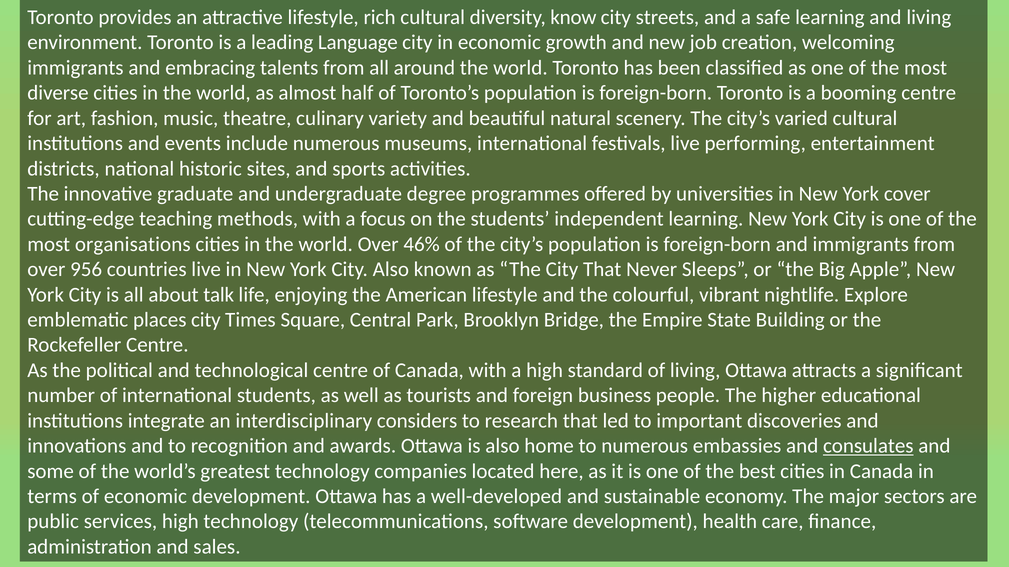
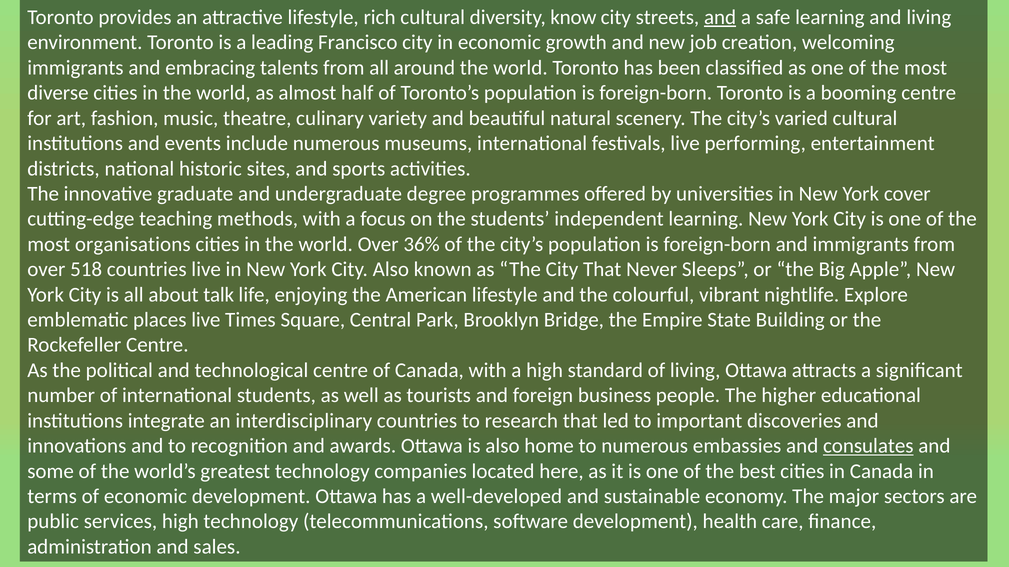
and at (720, 17) underline: none -> present
Language: Language -> Francisco
46%: 46% -> 36%
956: 956 -> 518
places city: city -> live
interdisciplinary considers: considers -> countries
